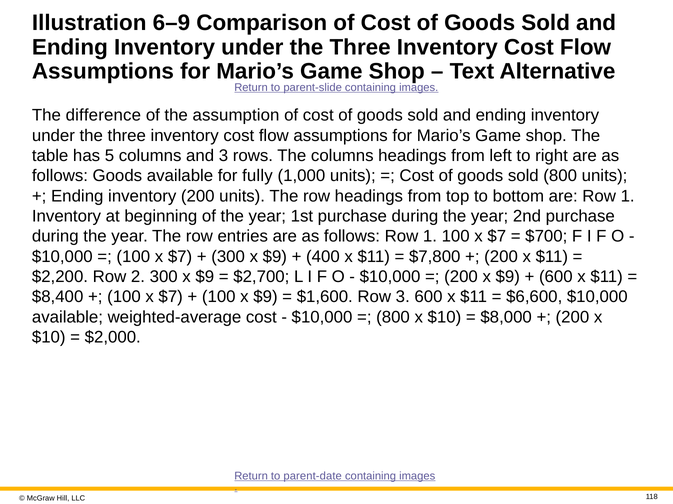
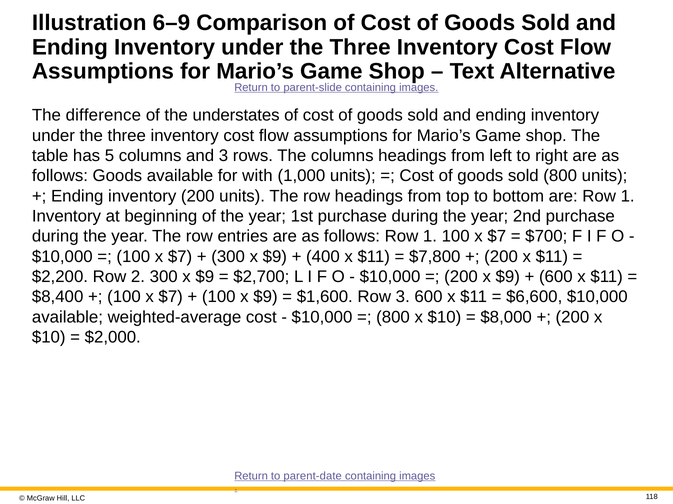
assumption: assumption -> understates
fully: fully -> with
